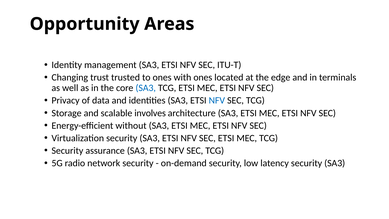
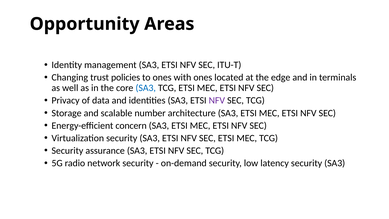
trusted: trusted -> policies
NFV at (217, 100) colour: blue -> purple
involves: involves -> number
without: without -> concern
